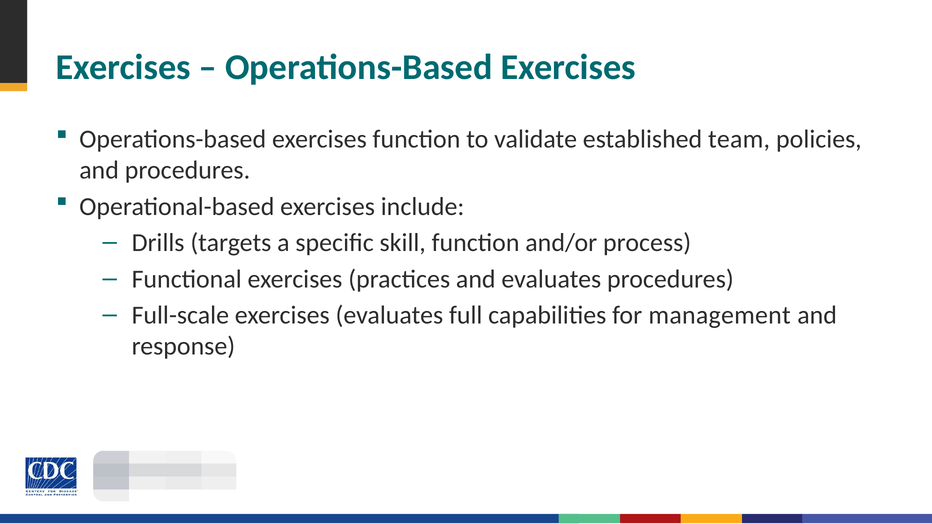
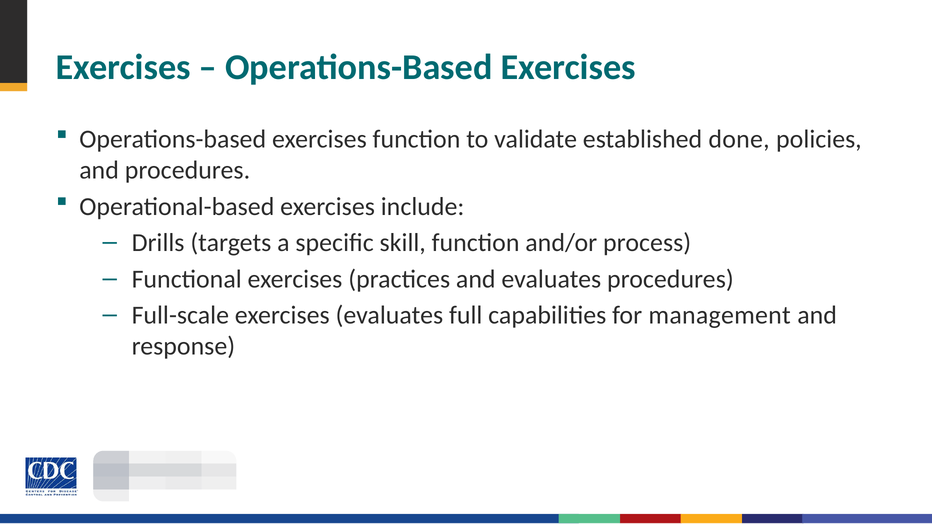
team: team -> done
